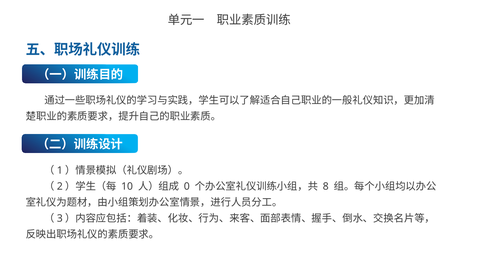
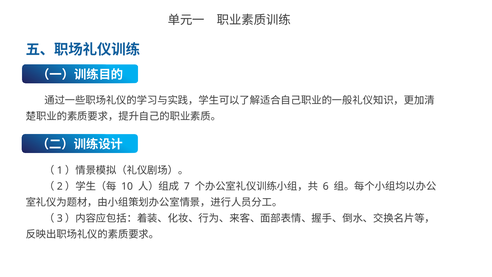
0: 0 -> 7
8: 8 -> 6
